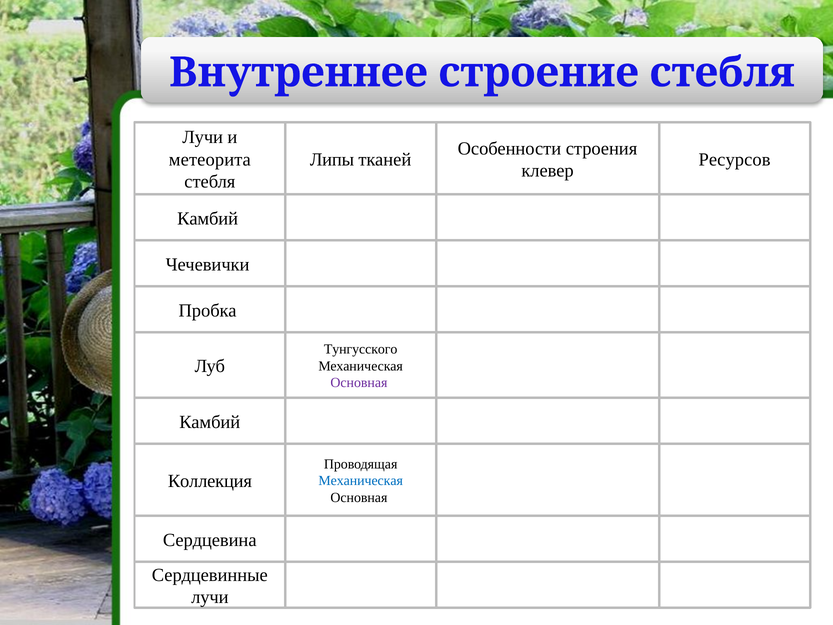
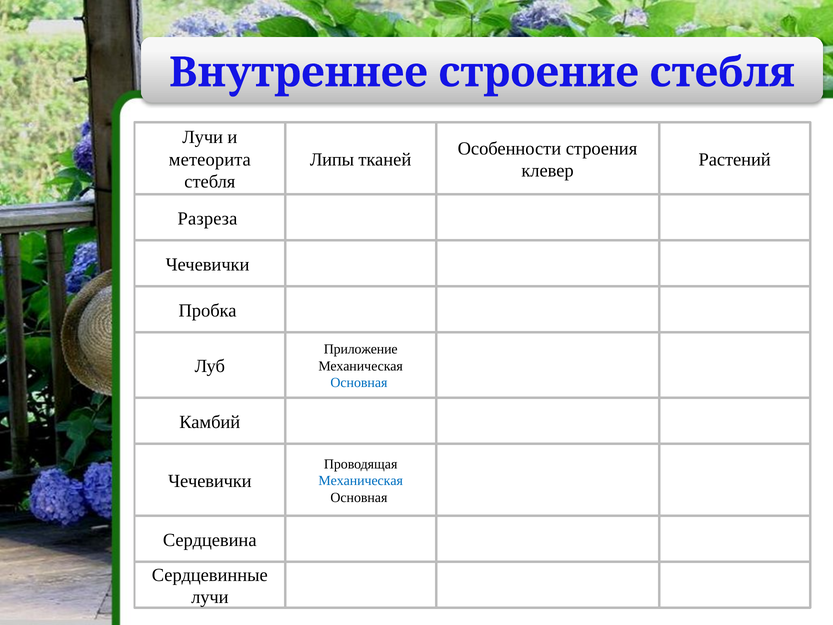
Ресурсов: Ресурсов -> Растений
Камбий at (208, 219): Камбий -> Разреза
Тунгусского: Тунгусского -> Приложение
Основная at (359, 382) colour: purple -> blue
Коллекция at (210, 481): Коллекция -> Чечевички
